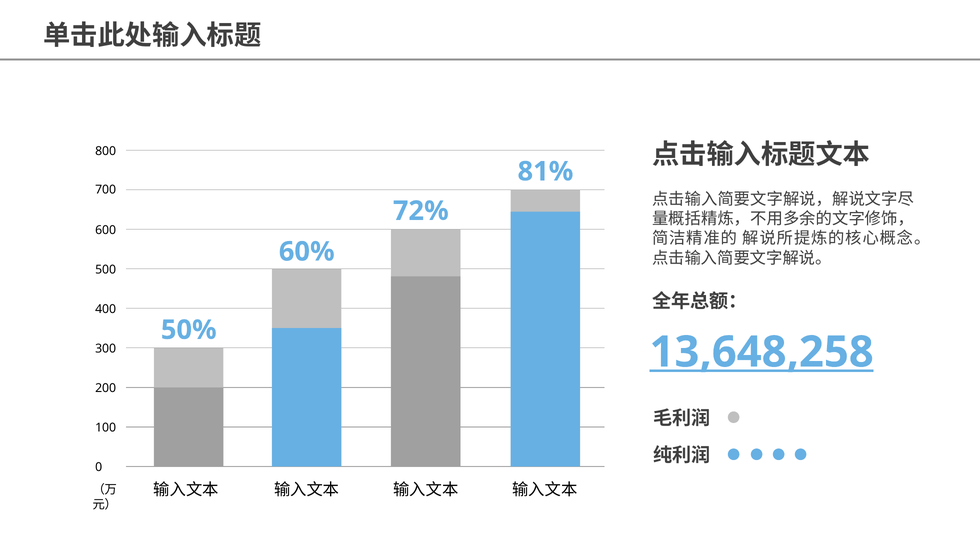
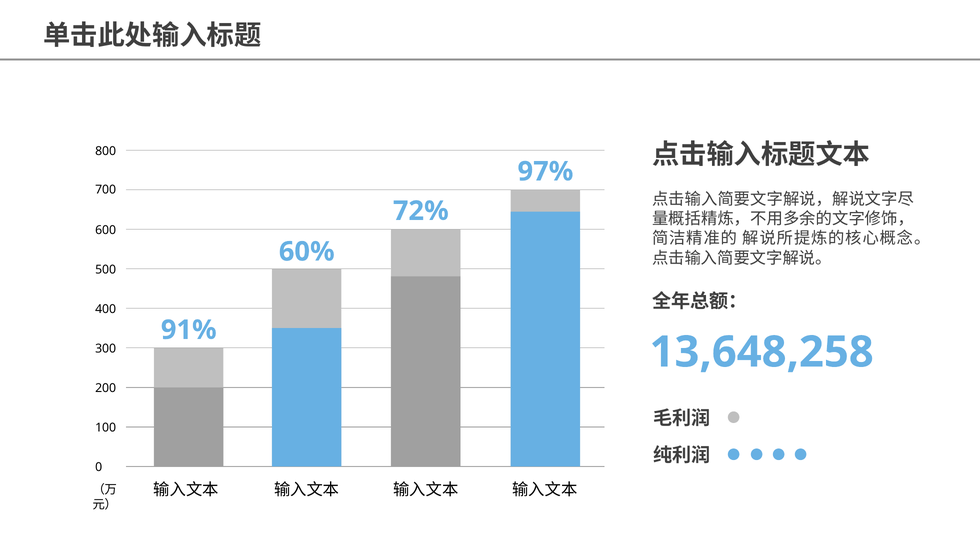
81%: 81% -> 97%
50%: 50% -> 91%
13,648,258 underline: present -> none
